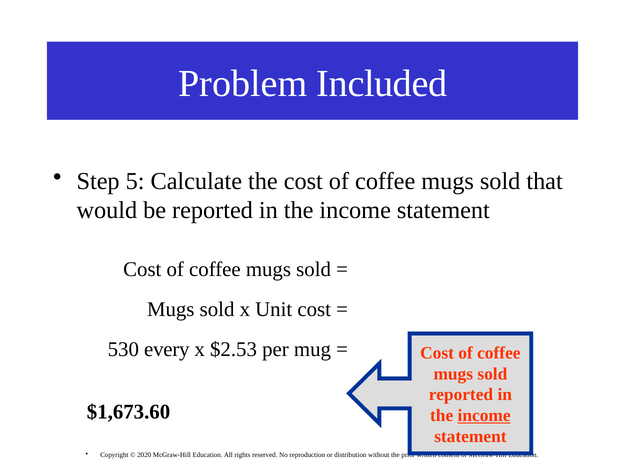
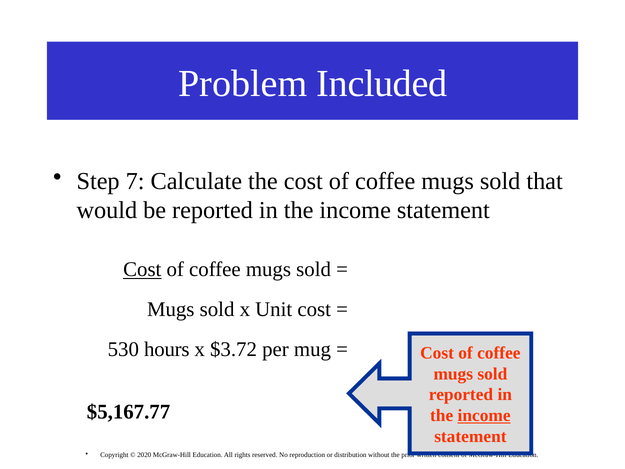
5: 5 -> 7
Cost at (142, 269) underline: none -> present
every: every -> hours
$2.53: $2.53 -> $3.72
$1,673.60: $1,673.60 -> $5,167.77
